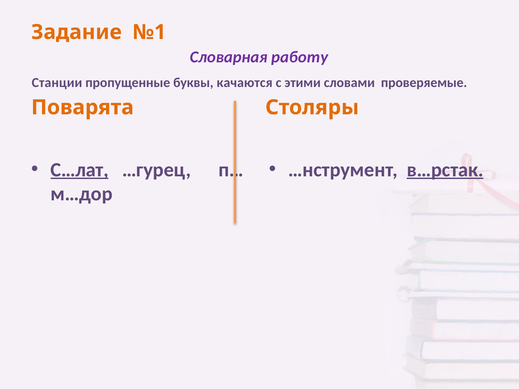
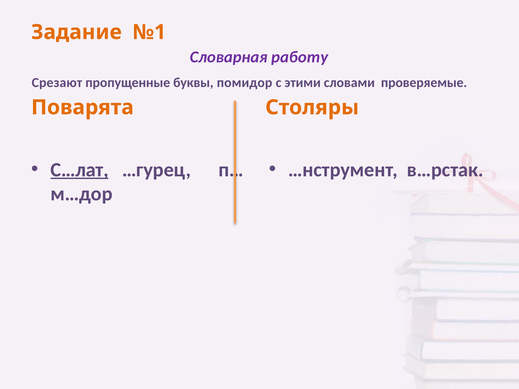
Станции: Станции -> Срезают
качаются: качаются -> помидор
в…рстак underline: present -> none
